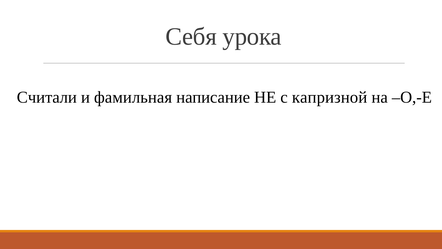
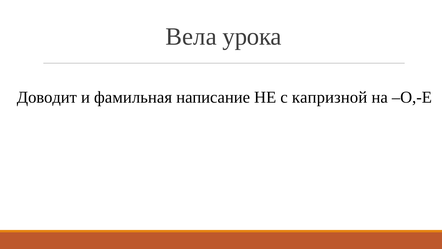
Себя: Себя -> Вела
Считали: Считали -> Доводит
